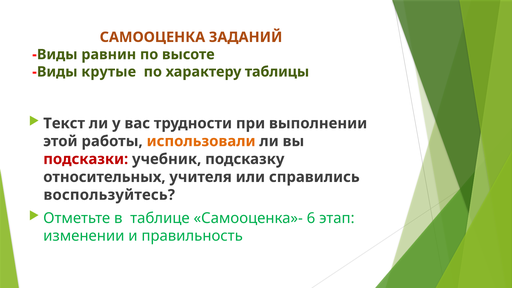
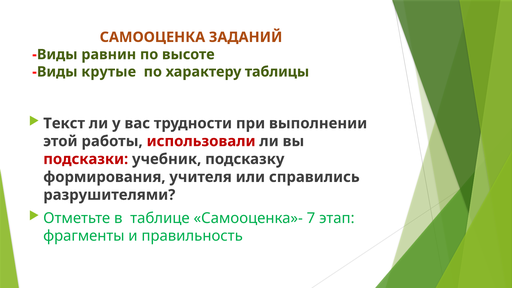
использовали colour: orange -> red
относительных: относительных -> формирования
воспользуйтесь: воспользуйтесь -> разрушителями
6: 6 -> 7
изменении: изменении -> фрагменты
